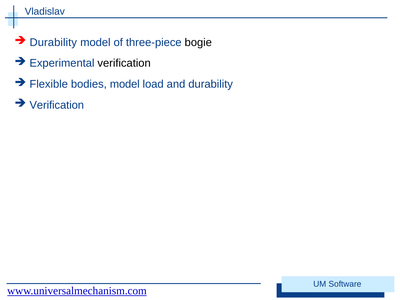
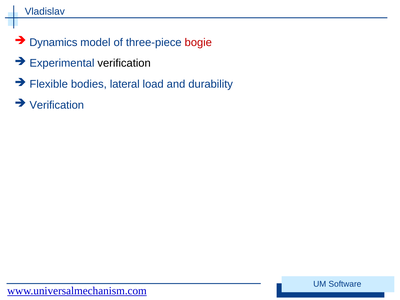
Durability at (53, 42): Durability -> Dynamics
bogie colour: black -> red
bodies model: model -> lateral
